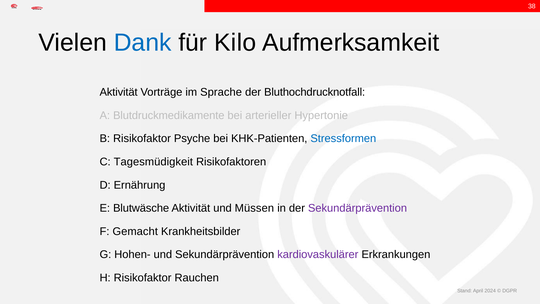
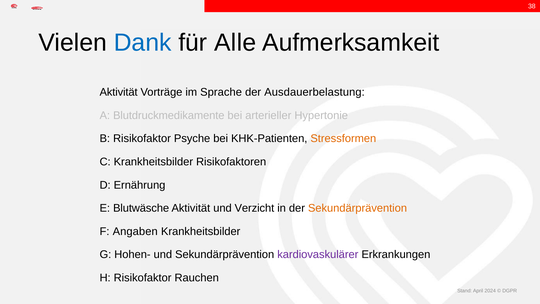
Kilo: Kilo -> Alle
Bluthochdrucknotfall: Bluthochdrucknotfall -> Ausdauerbelastung
Stressformen colour: blue -> orange
C Tagesmüdigkeit: Tagesmüdigkeit -> Krankheitsbilder
Müssen: Müssen -> Verzicht
Sekundärprävention at (358, 208) colour: purple -> orange
Gemacht: Gemacht -> Angaben
